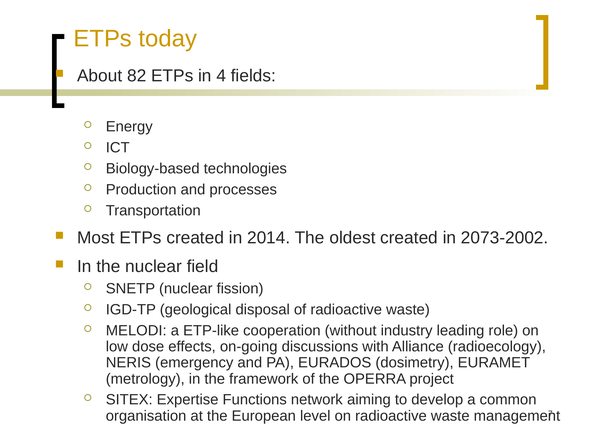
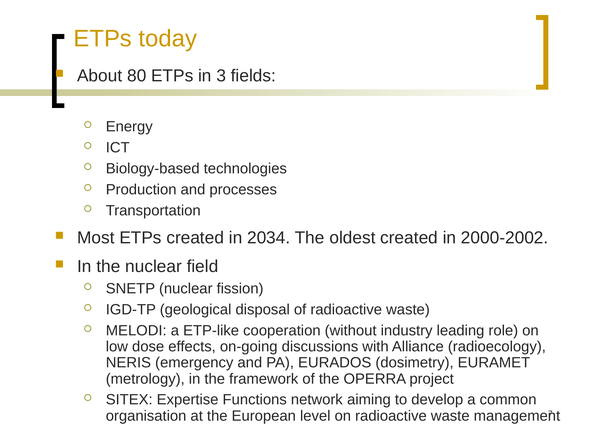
82: 82 -> 80
4: 4 -> 3
2014: 2014 -> 2034
2073-2002: 2073-2002 -> 2000-2002
